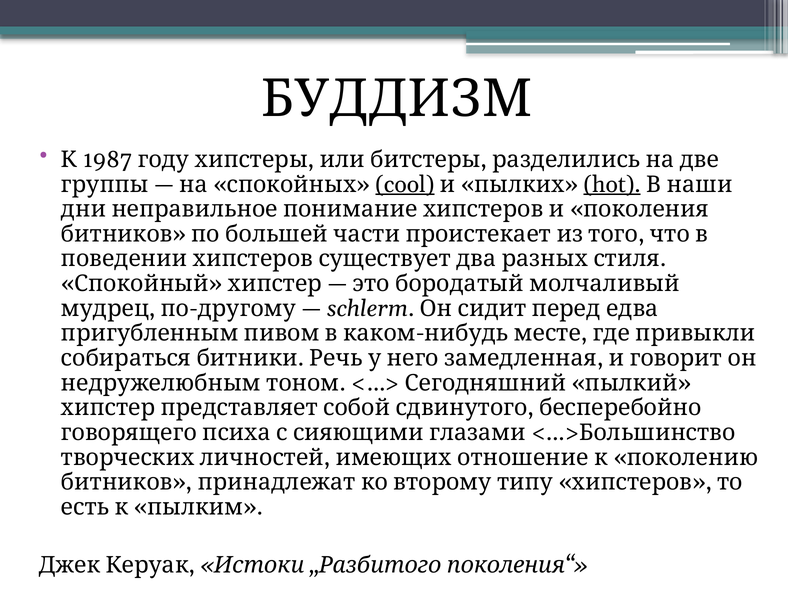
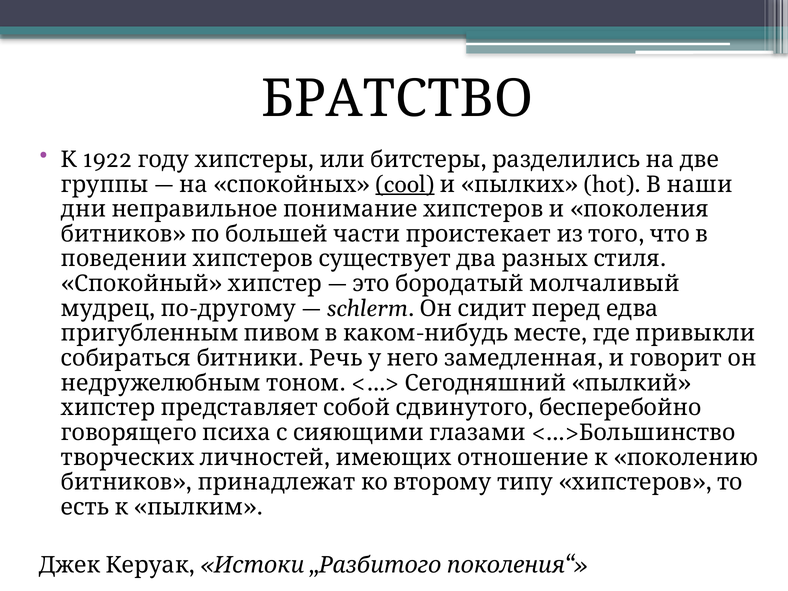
БУДДИЗМ: БУДДИЗМ -> БРАТСТВО
1987: 1987 -> 1922
hot underline: present -> none
